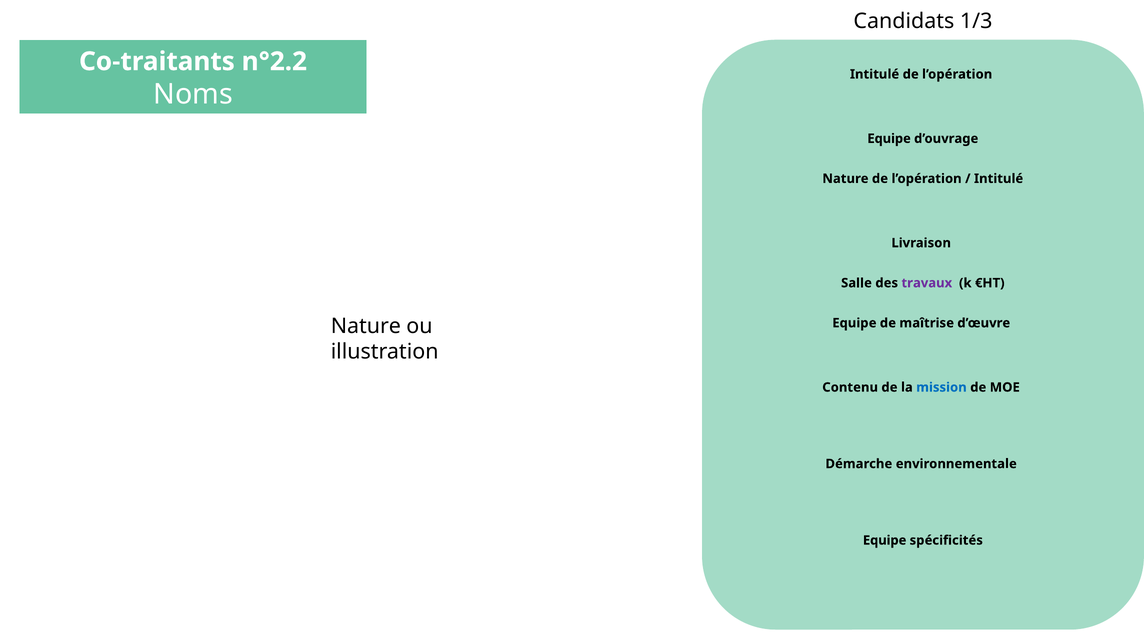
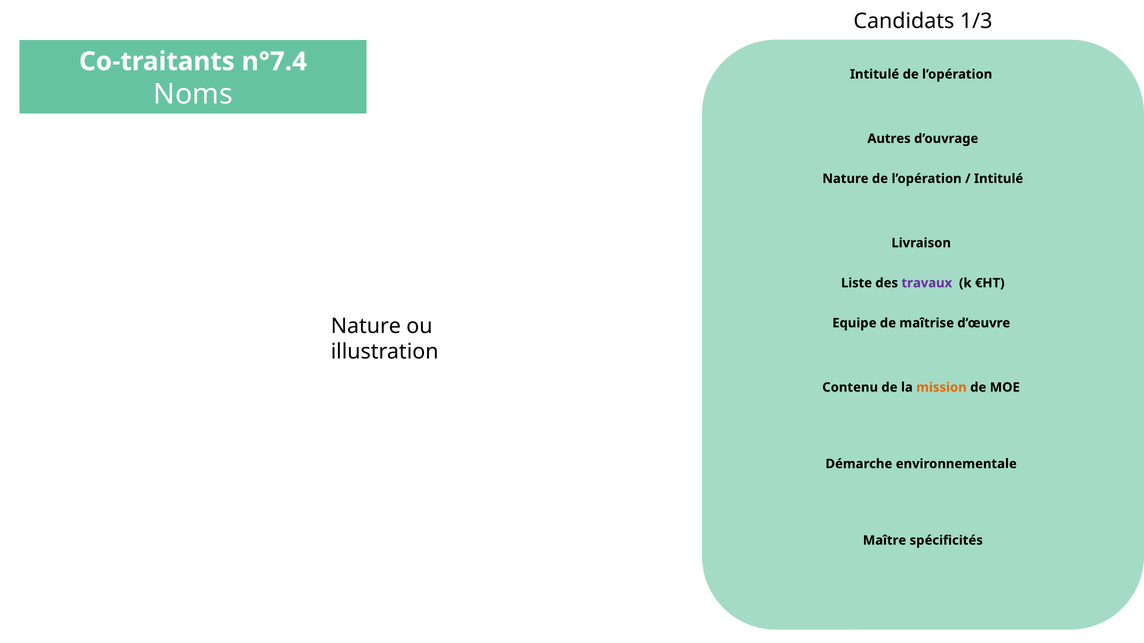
n°2.2: n°2.2 -> n°7.4
Equipe at (889, 139): Equipe -> Autres
Salle: Salle -> Liste
mission colour: blue -> orange
Equipe at (885, 541): Equipe -> Maître
